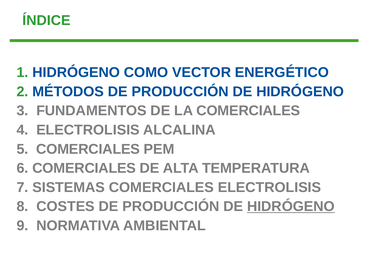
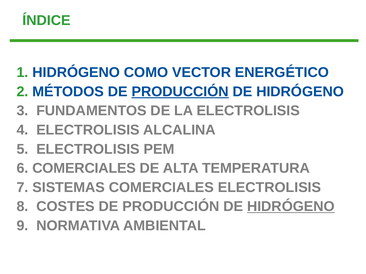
PRODUCCIÓN at (180, 92) underline: none -> present
LA COMERCIALES: COMERCIALES -> ELECTROLISIS
5 COMERCIALES: COMERCIALES -> ELECTROLISIS
